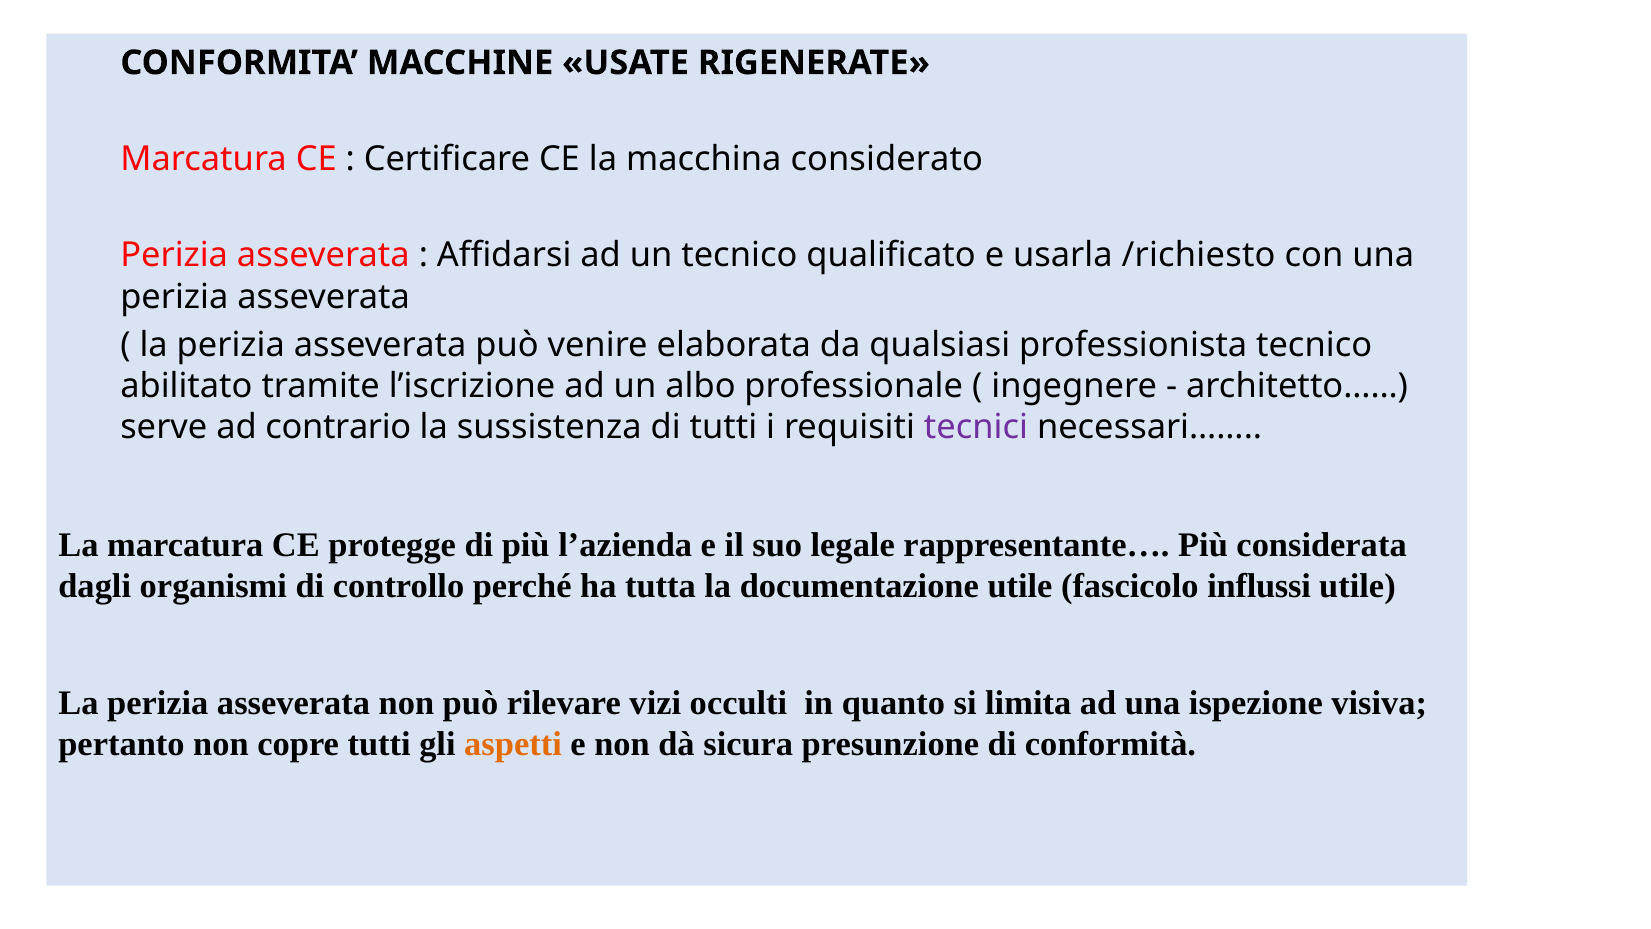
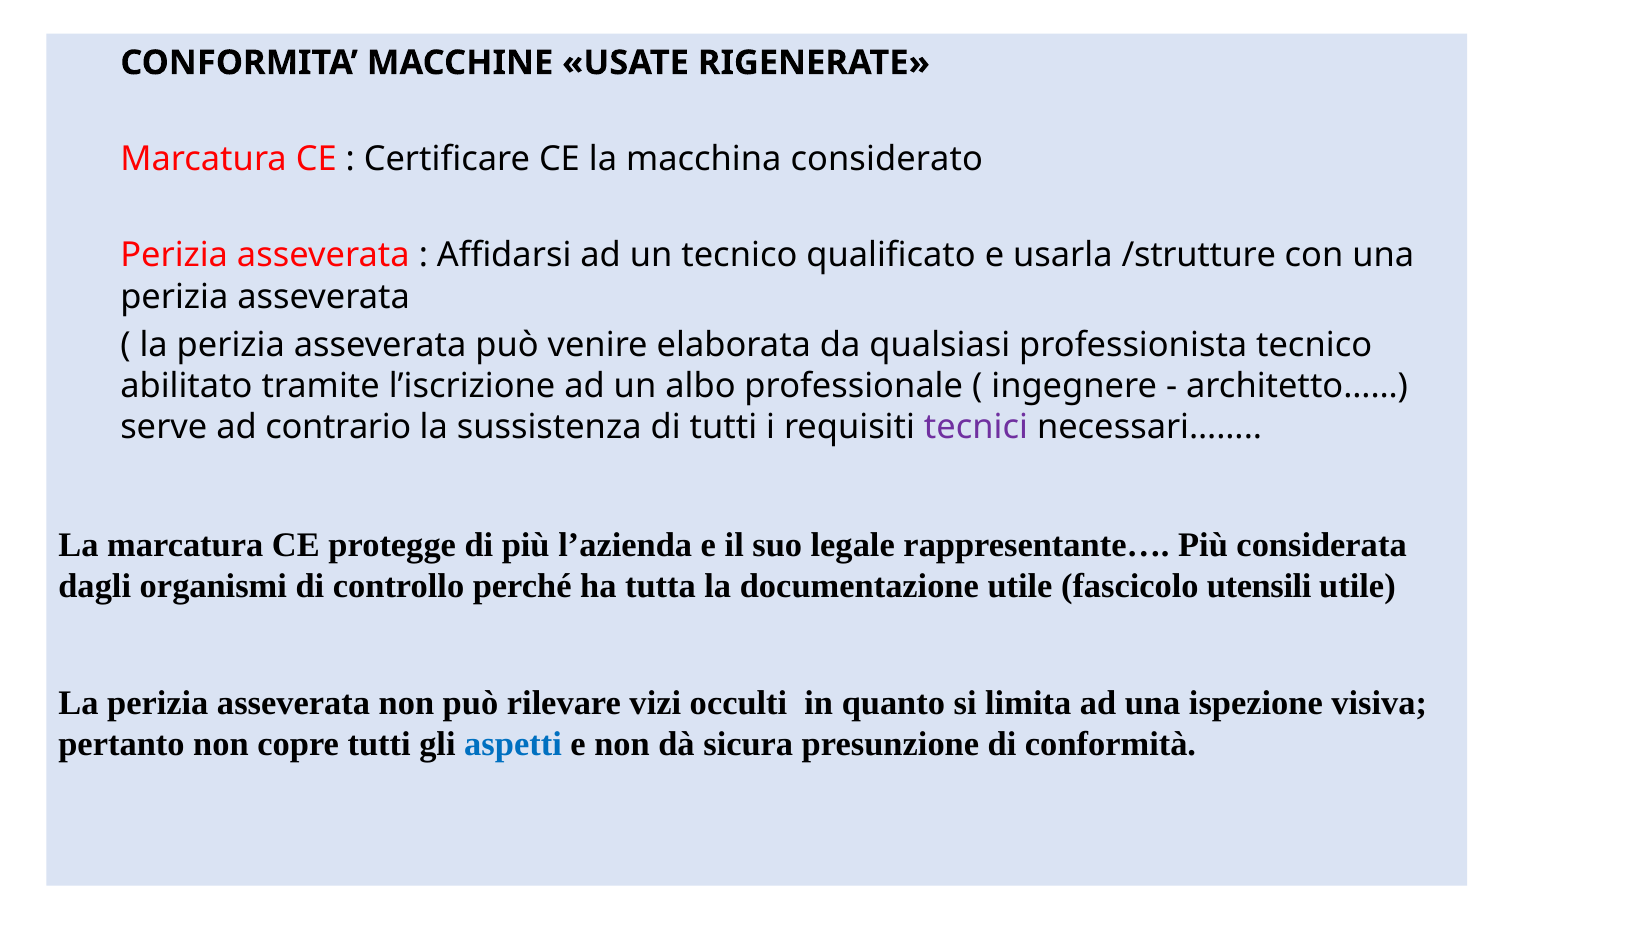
/richiesto: /richiesto -> /strutture
influssi: influssi -> utensili
aspetti colour: orange -> blue
